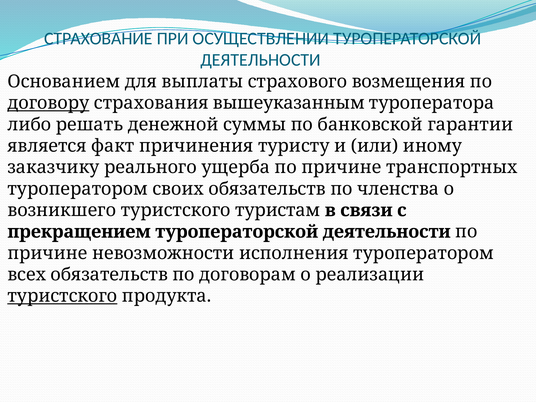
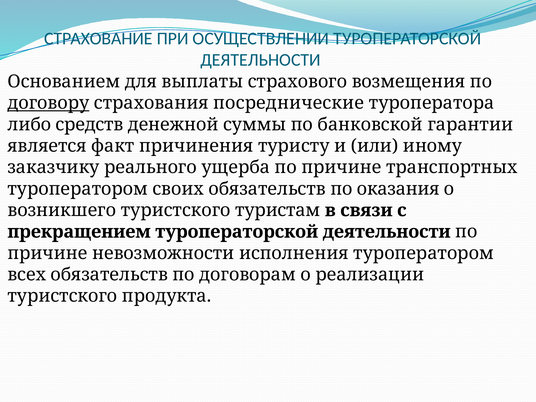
вышеуказанным: вышеуказанным -> посреднические
решать: решать -> средств
членства: членства -> оказания
туристского at (62, 296) underline: present -> none
